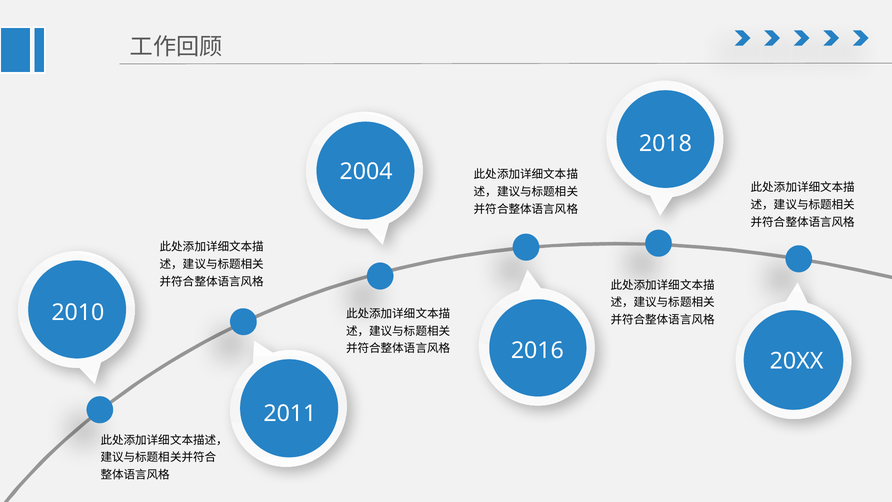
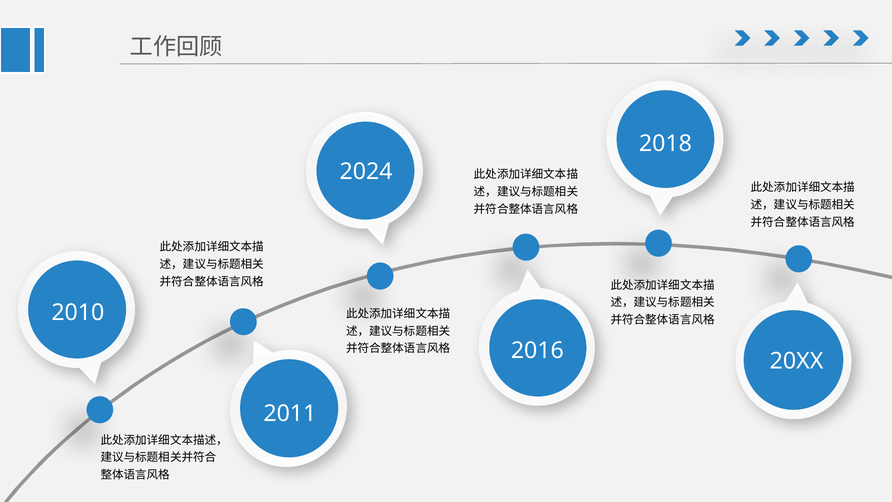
2004: 2004 -> 2024
